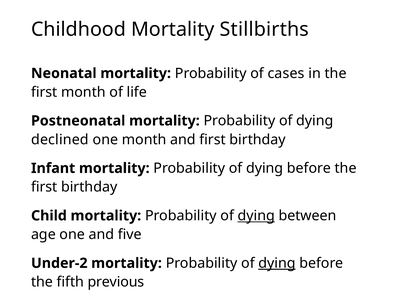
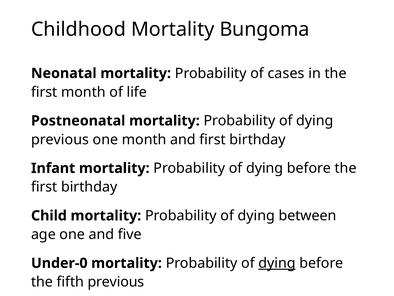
Stillbirths: Stillbirths -> Bungoma
declined at (60, 139): declined -> previous
dying at (256, 215) underline: present -> none
Under-2: Under-2 -> Under-0
